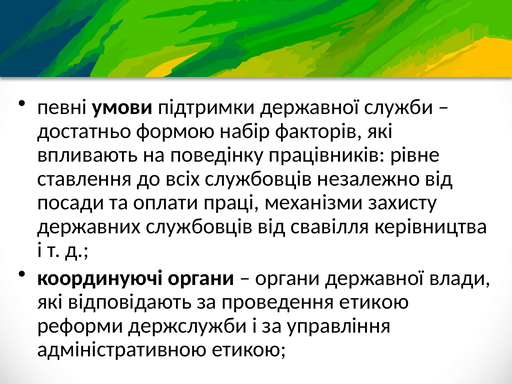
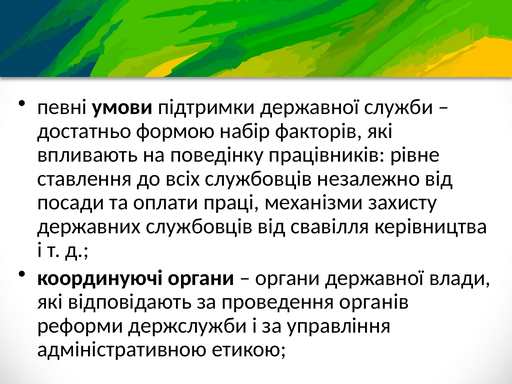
проведення етикою: етикою -> органів
